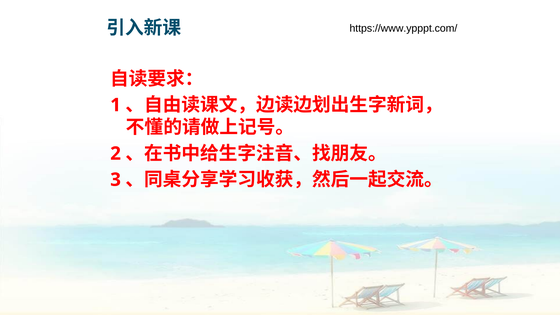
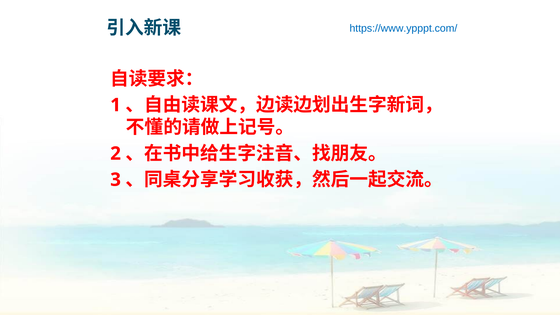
https://www.ypppt.com/ colour: black -> blue
